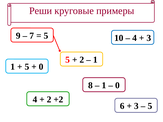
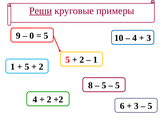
Реши underline: none -> present
7: 7 -> 0
0 at (41, 67): 0 -> 2
1 at (104, 85): 1 -> 5
0 at (118, 85): 0 -> 5
